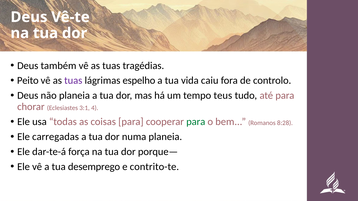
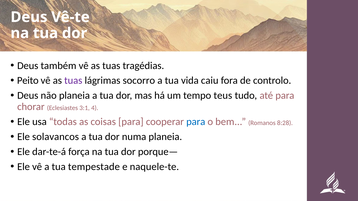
espelho: espelho -> socorro
para at (196, 122) colour: green -> blue
carregadas: carregadas -> solavancos
desemprego: desemprego -> tempestade
contrito-te: contrito-te -> naquele-te
